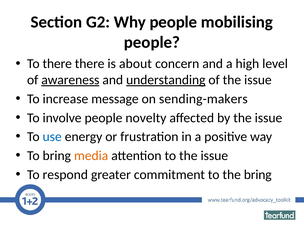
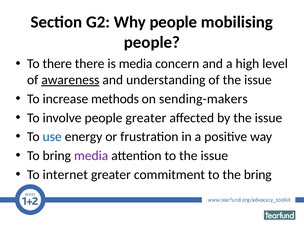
is about: about -> media
understanding underline: present -> none
message: message -> methods
people novelty: novelty -> greater
media at (91, 156) colour: orange -> purple
respond: respond -> internet
